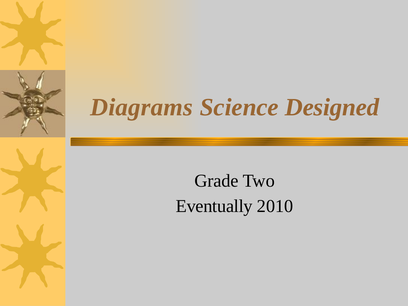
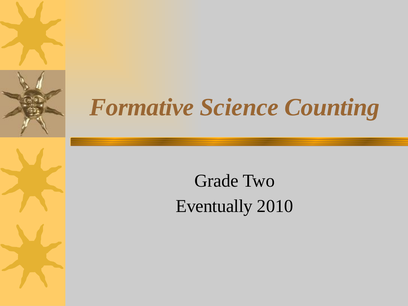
Diagrams: Diagrams -> Formative
Designed: Designed -> Counting
